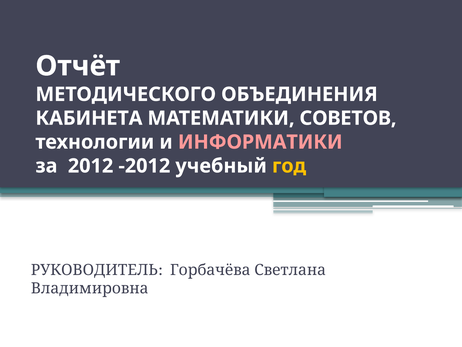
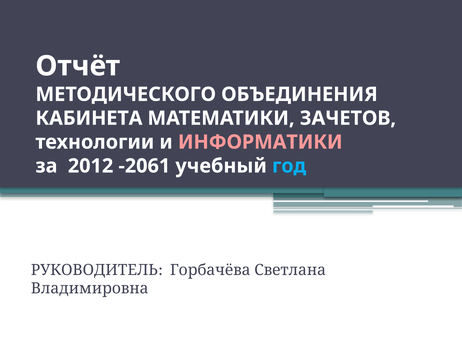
СОВЕТОВ: СОВЕТОВ -> ЗАЧЕТОВ
-2012: -2012 -> -2061
год colour: yellow -> light blue
